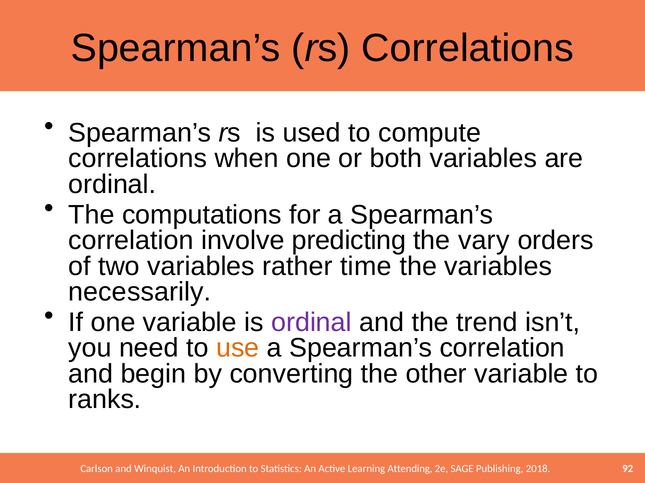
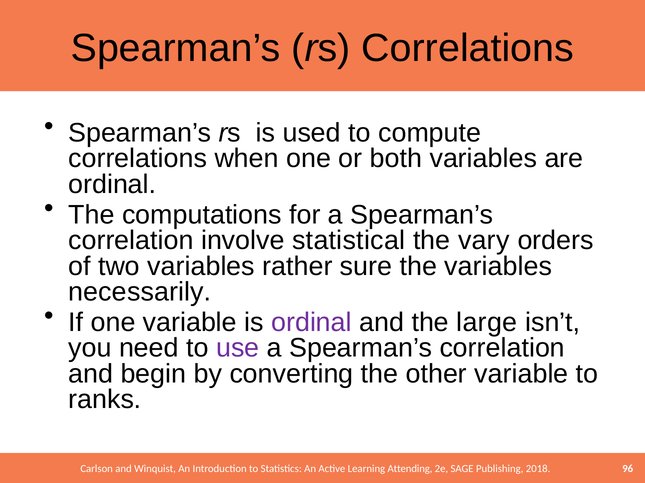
predicting: predicting -> statistical
time: time -> sure
trend: trend -> large
use colour: orange -> purple
92: 92 -> 96
